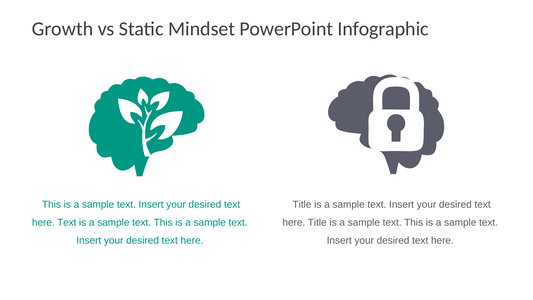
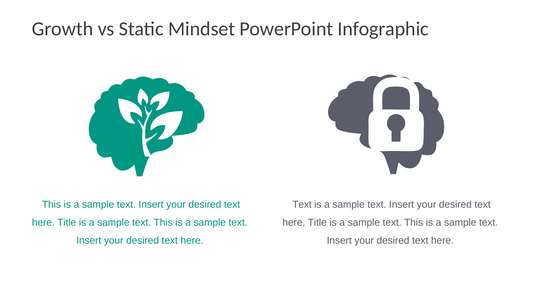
Title at (302, 204): Title -> Text
Text at (67, 222): Text -> Title
